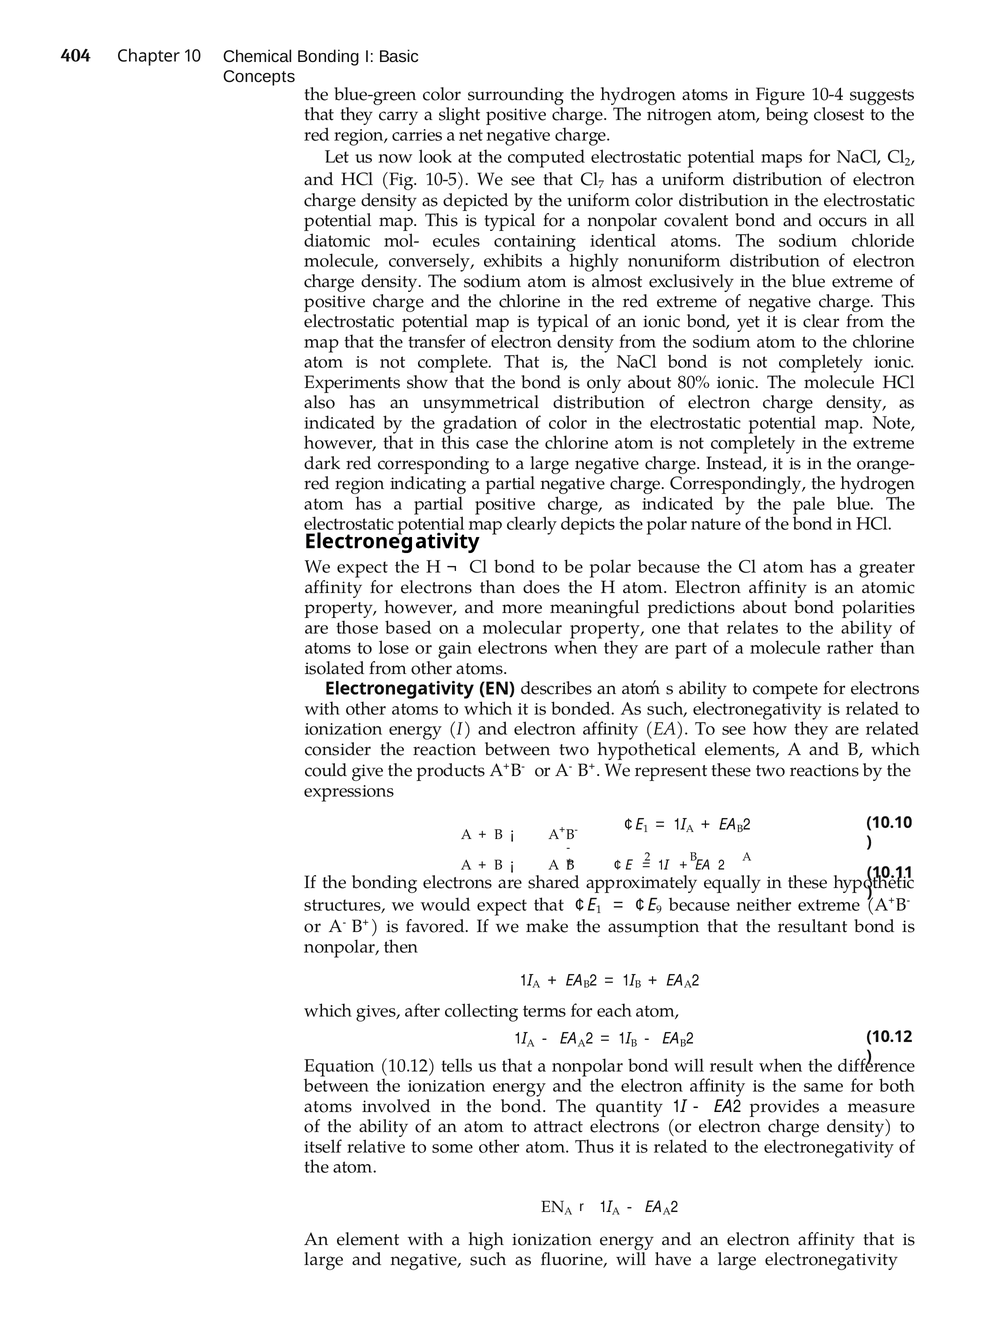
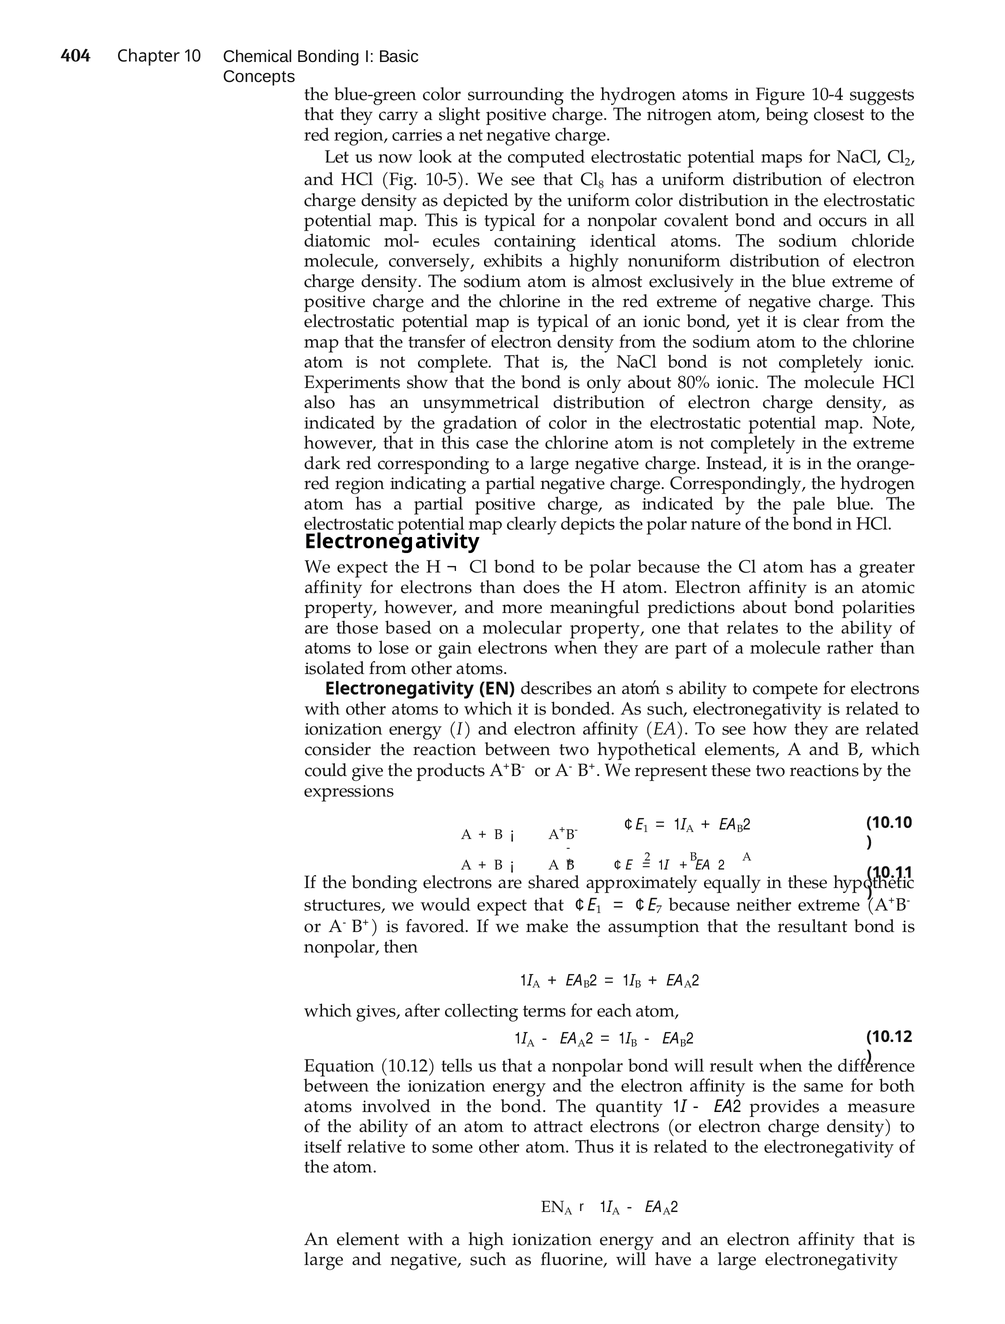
7: 7 -> 8
9: 9 -> 7
